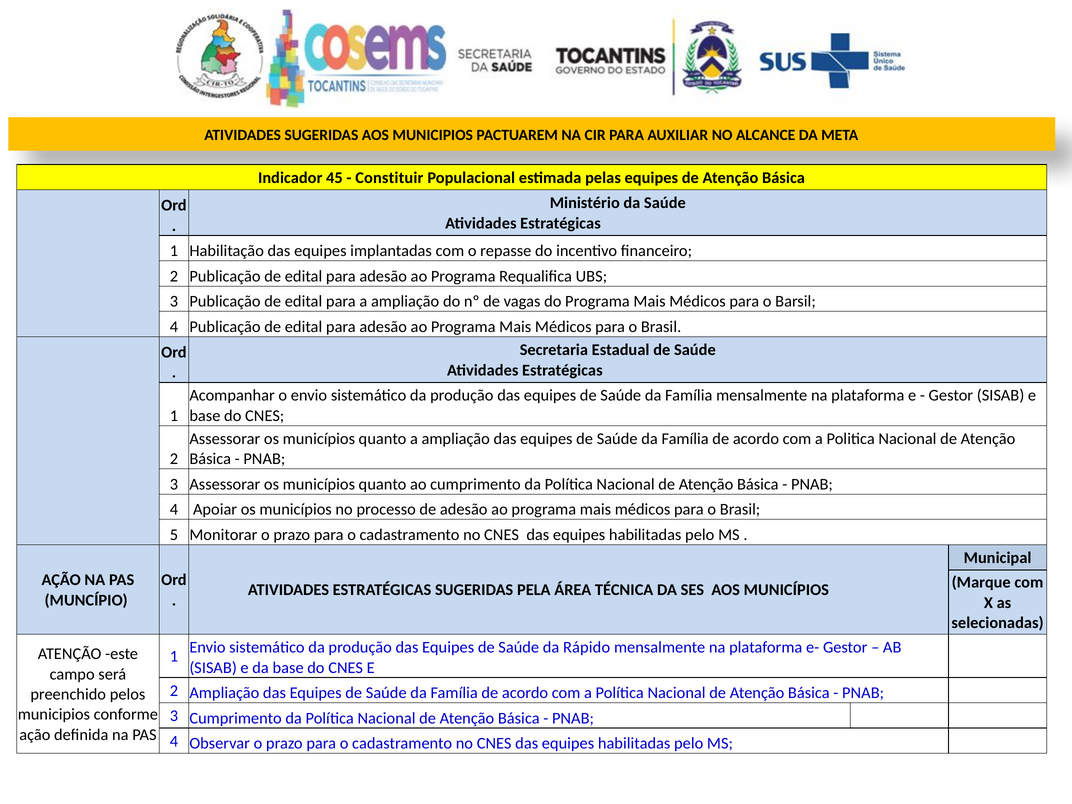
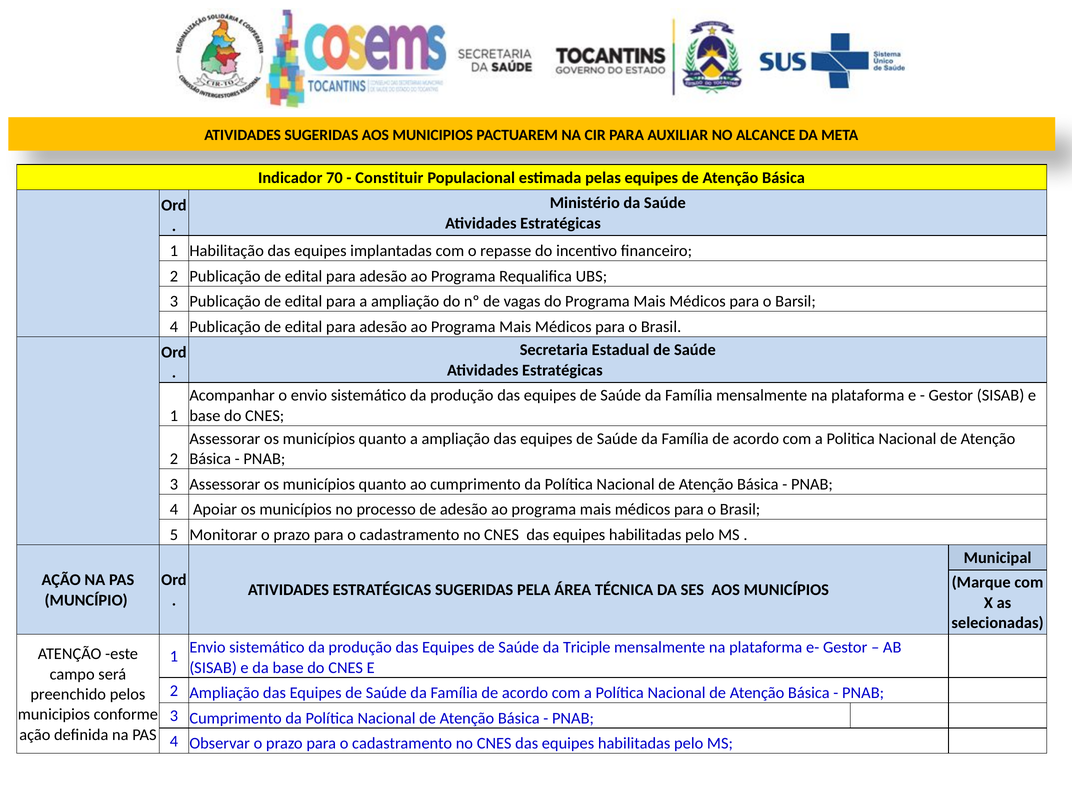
45: 45 -> 70
Rápido: Rápido -> Triciple
